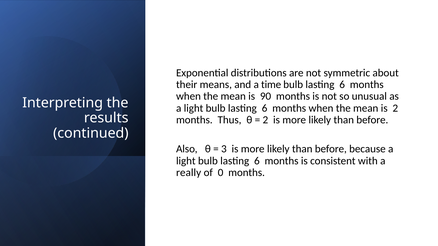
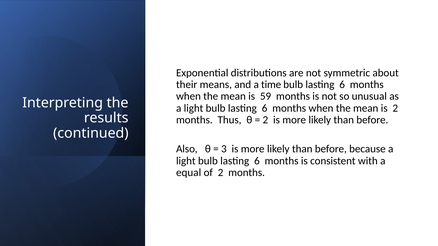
90: 90 -> 59
really: really -> equal
of 0: 0 -> 2
